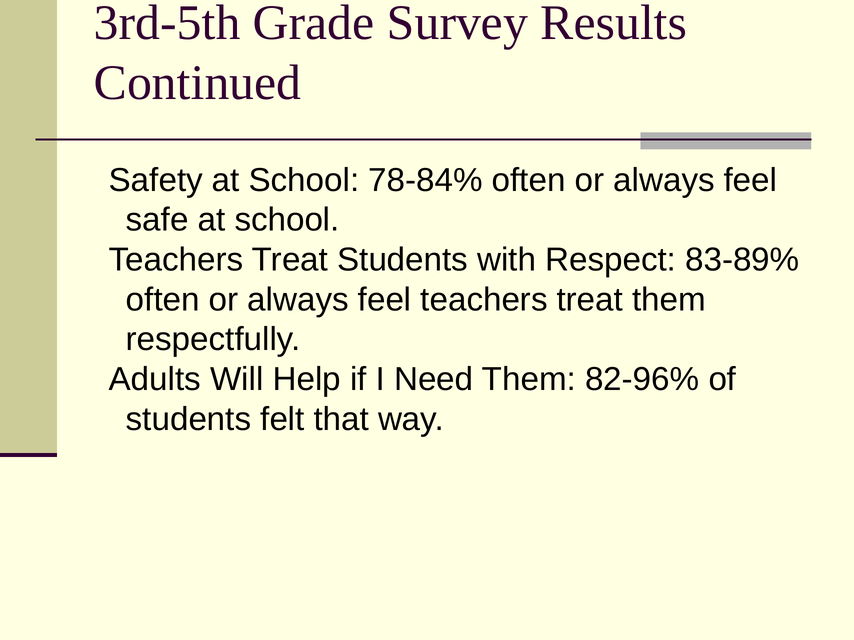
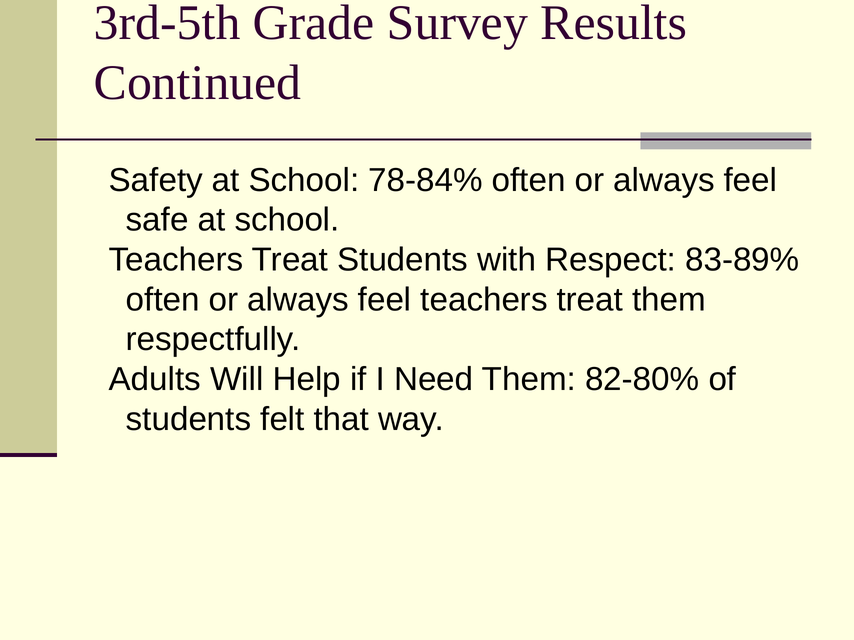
82-96%: 82-96% -> 82-80%
